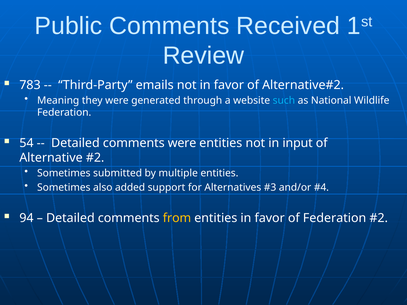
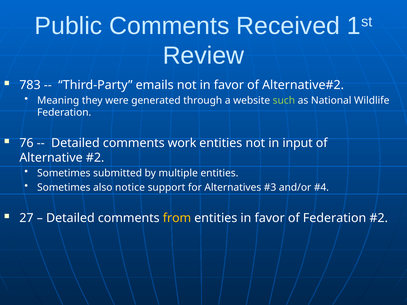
such colour: light blue -> light green
54: 54 -> 76
comments were: were -> work
added: added -> notice
94: 94 -> 27
